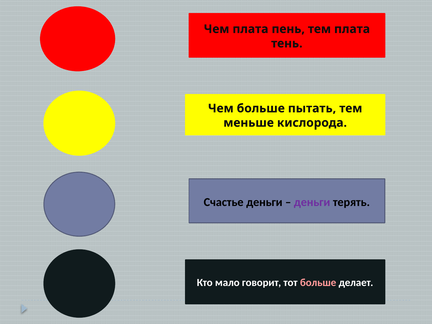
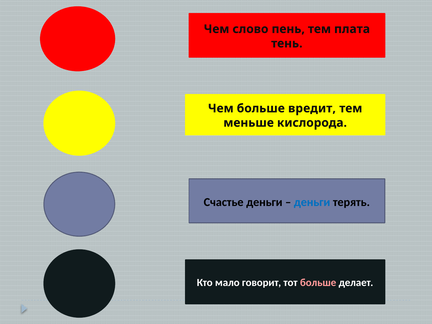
Чем плата: плата -> слово
пытать: пытать -> вредит
деньги at (312, 202) colour: purple -> blue
